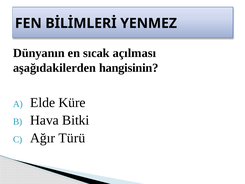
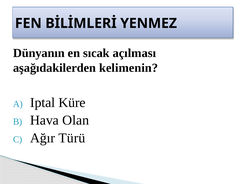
hangisinin: hangisinin -> kelimenin
Elde: Elde -> Iptal
Bitki: Bitki -> Olan
